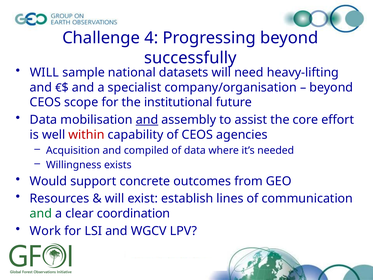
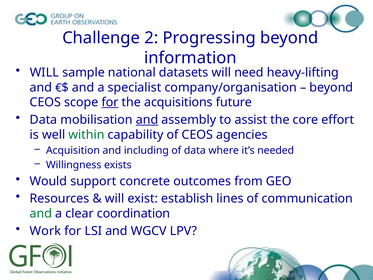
4: 4 -> 2
successfully: successfully -> information
for at (110, 102) underline: none -> present
institutional: institutional -> acquisitions
within colour: red -> green
compiled: compiled -> including
